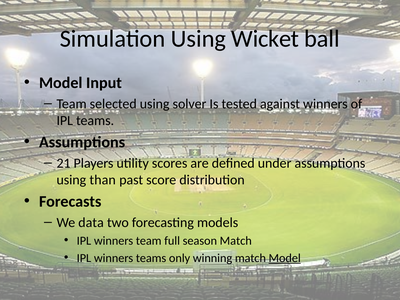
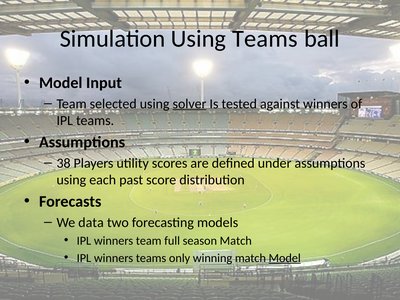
Using Wicket: Wicket -> Teams
solver underline: none -> present
21: 21 -> 38
than: than -> each
